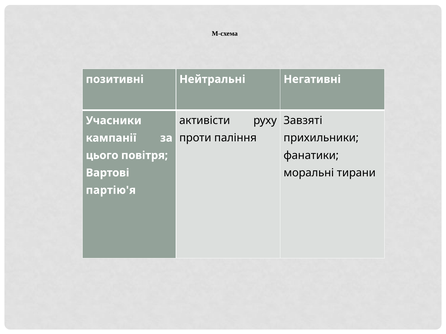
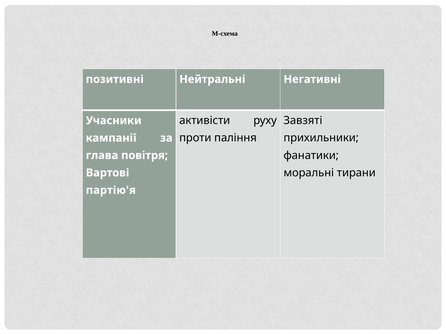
цього: цього -> глава
